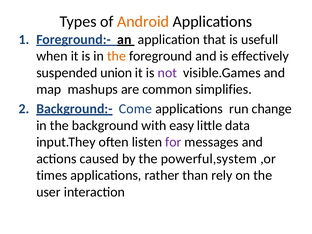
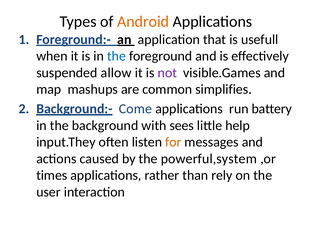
the at (117, 56) colour: orange -> blue
union: union -> allow
change: change -> battery
easy: easy -> sees
data: data -> help
for colour: purple -> orange
